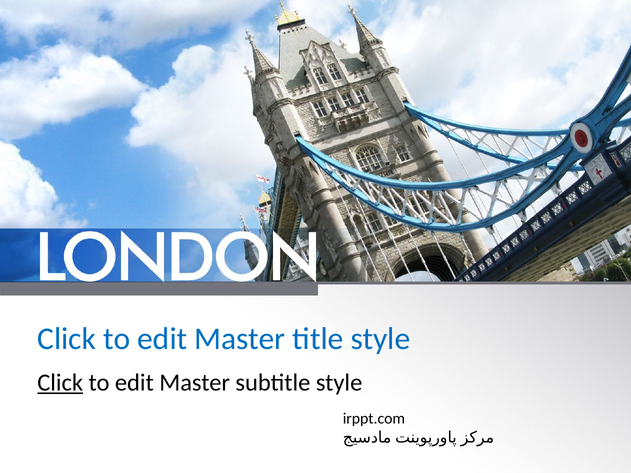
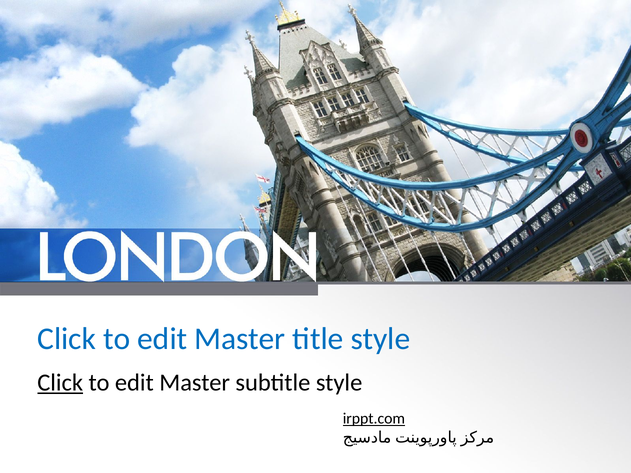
irppt.com underline: none -> present
